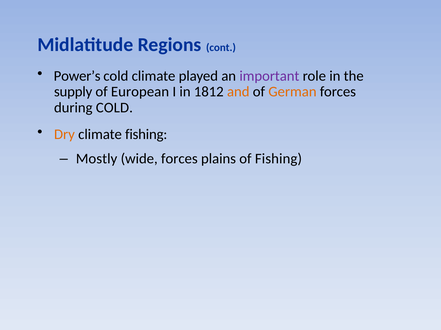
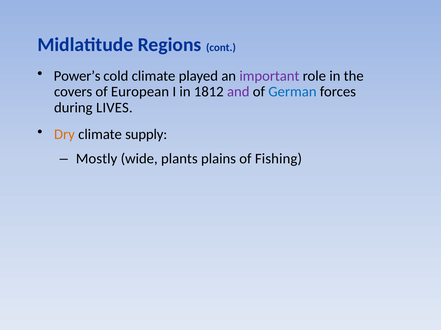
supply: supply -> covers
and colour: orange -> purple
German colour: orange -> blue
during COLD: COLD -> LIVES
climate fishing: fishing -> supply
wide forces: forces -> plants
